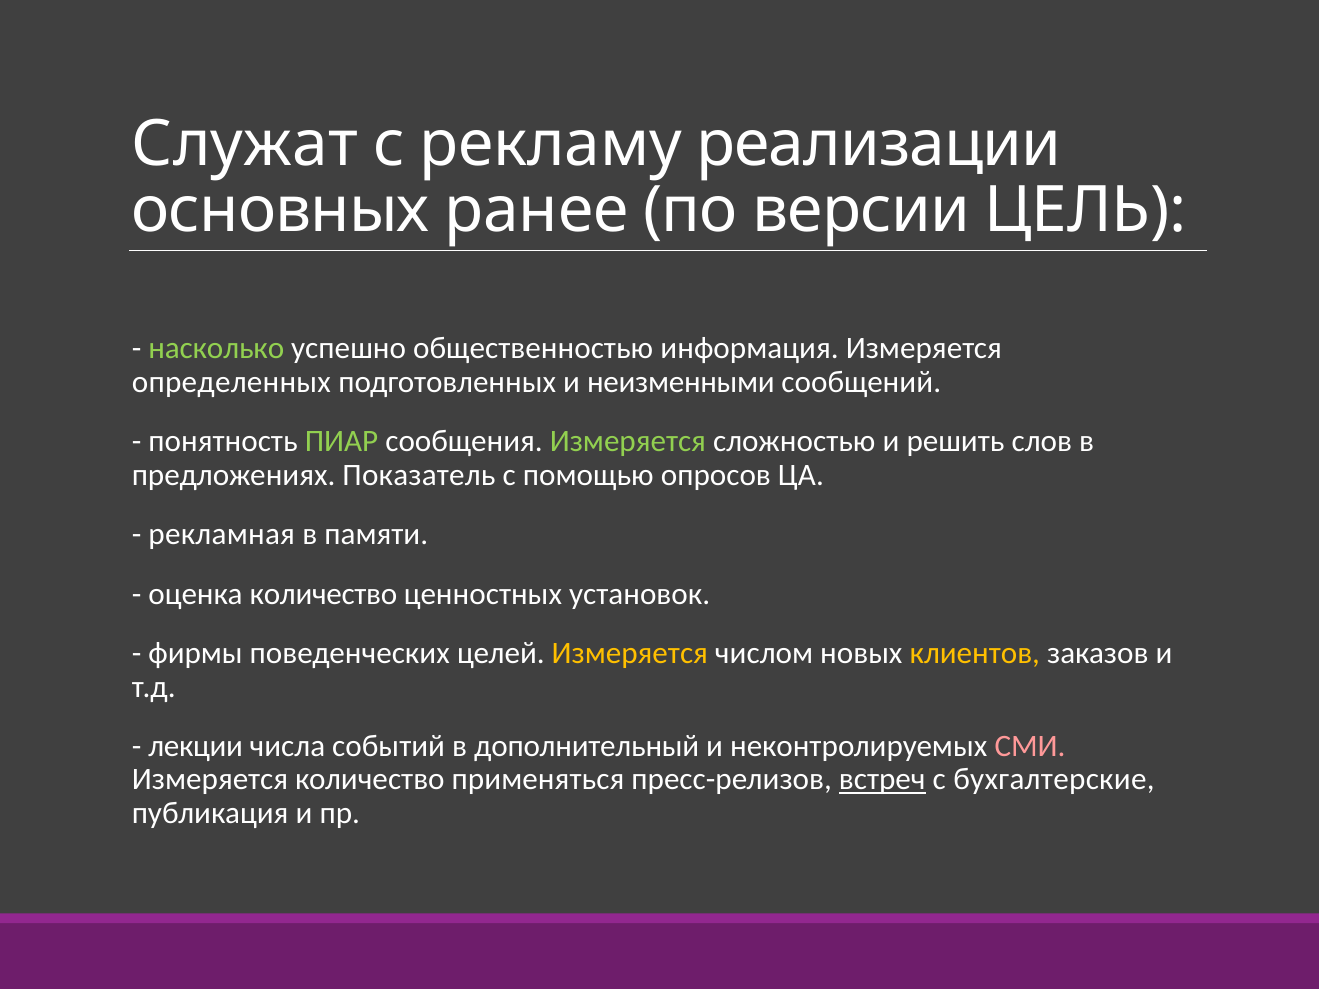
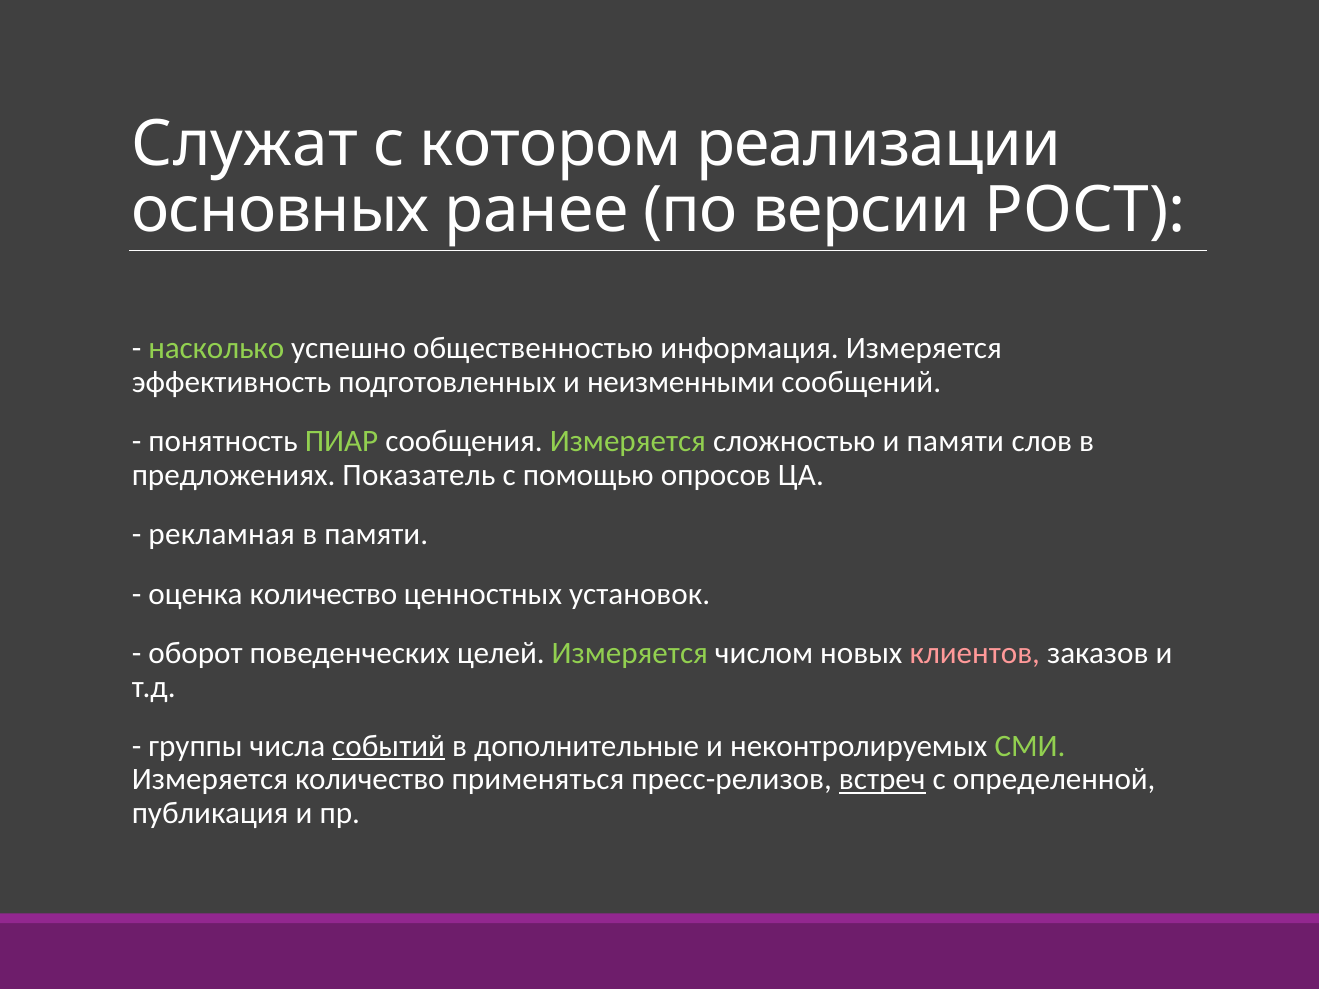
рекламу: рекламу -> котором
ЦЕЛЬ: ЦЕЛЬ -> РОСТ
определенных: определенных -> эффективность
и решить: решить -> памяти
фирмы: фирмы -> оборот
Измеряется at (630, 653) colour: yellow -> light green
клиентов colour: yellow -> pink
лекции: лекции -> группы
событий underline: none -> present
дополнительный: дополнительный -> дополнительные
СМИ colour: pink -> light green
бухгалтерские: бухгалтерские -> определенной
